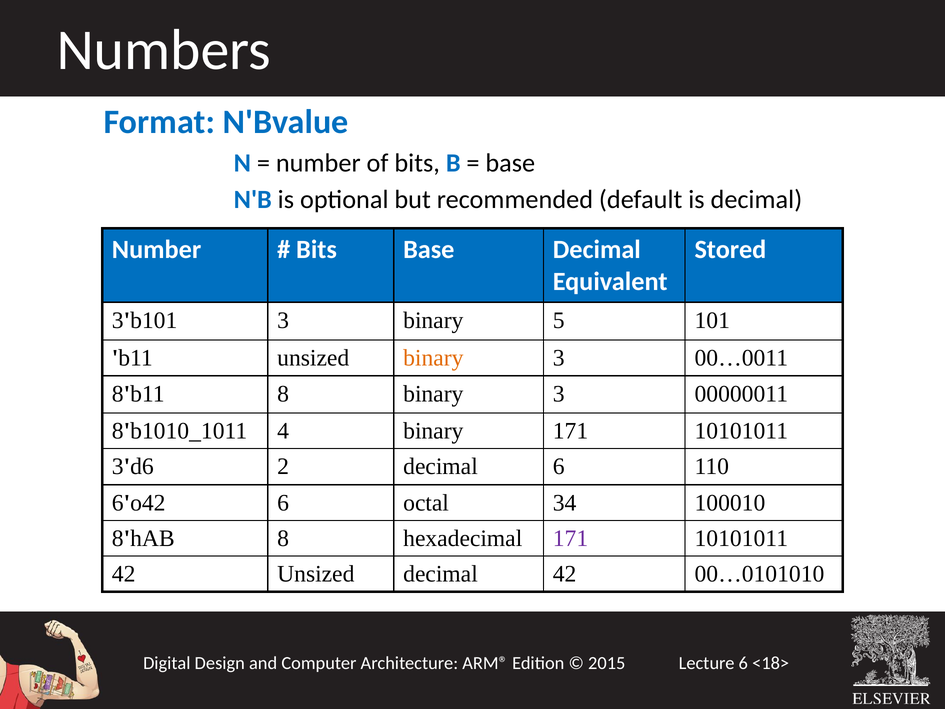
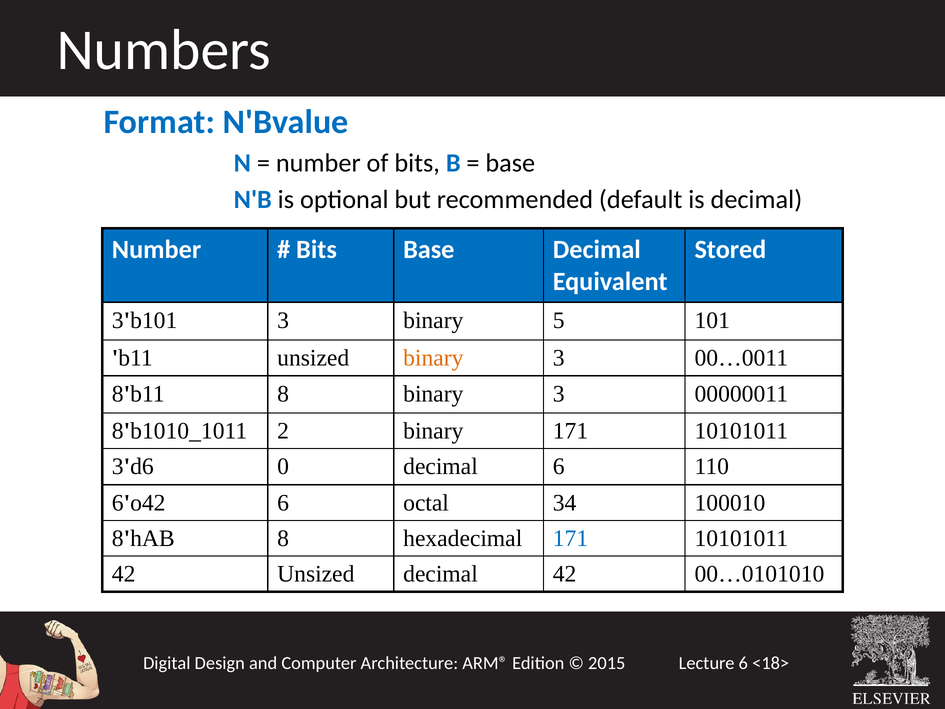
4: 4 -> 2
2: 2 -> 0
171 at (570, 538) colour: purple -> blue
